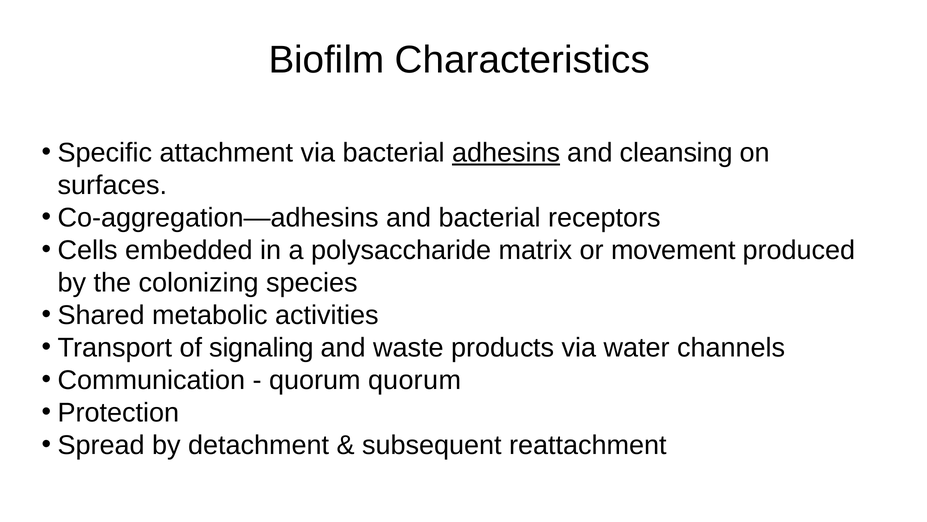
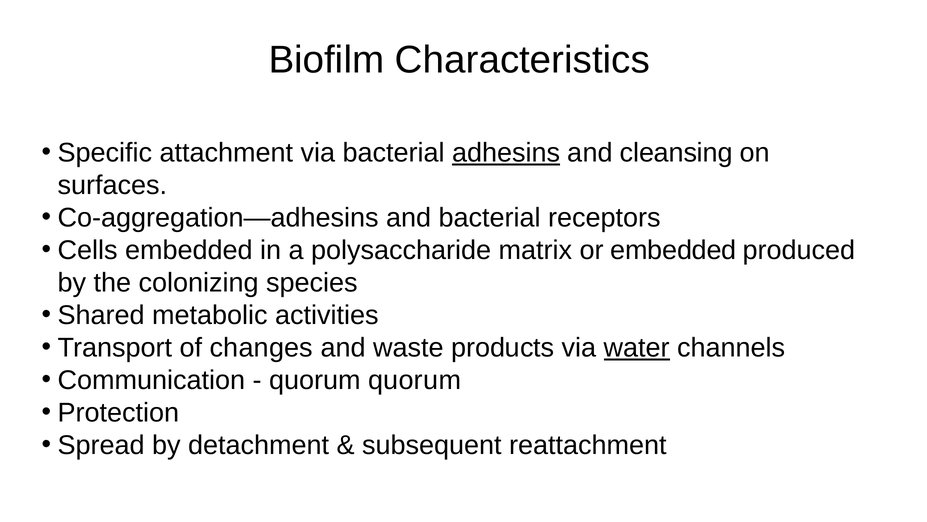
or movement: movement -> embedded
signaling: signaling -> changes
water underline: none -> present
